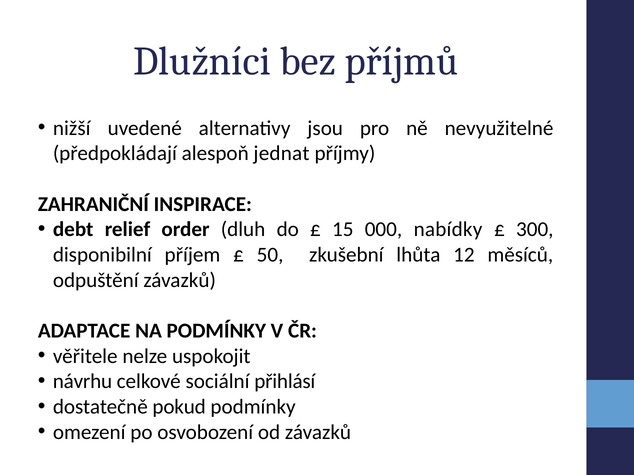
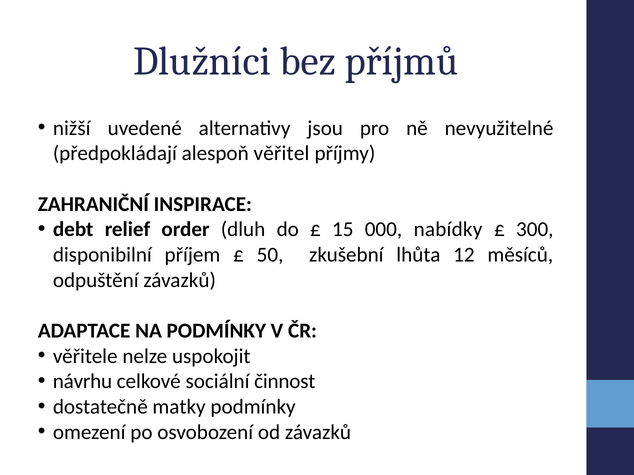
jednat: jednat -> věřitel
přihlásí: přihlásí -> činnost
pokud: pokud -> matky
